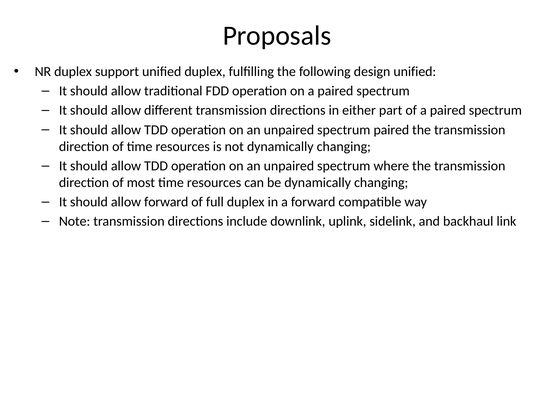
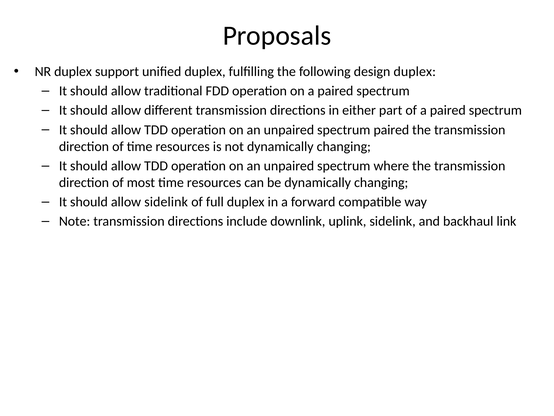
design unified: unified -> duplex
allow forward: forward -> sidelink
